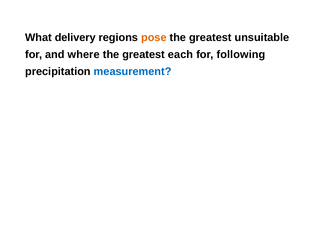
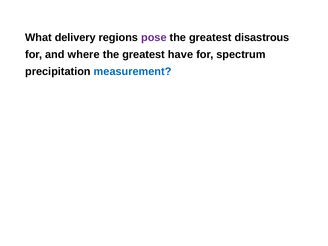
pose colour: orange -> purple
unsuitable: unsuitable -> disastrous
each: each -> have
following: following -> spectrum
